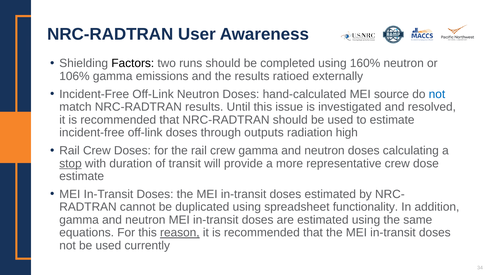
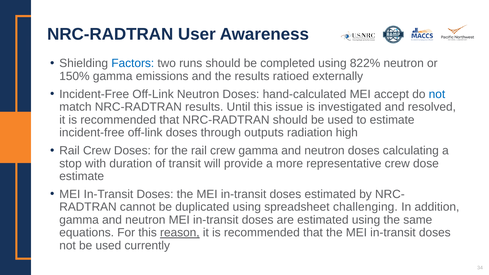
Factors colour: black -> blue
160%: 160% -> 822%
106%: 106% -> 150%
source: source -> accept
stop underline: present -> none
functionality: functionality -> challenging
